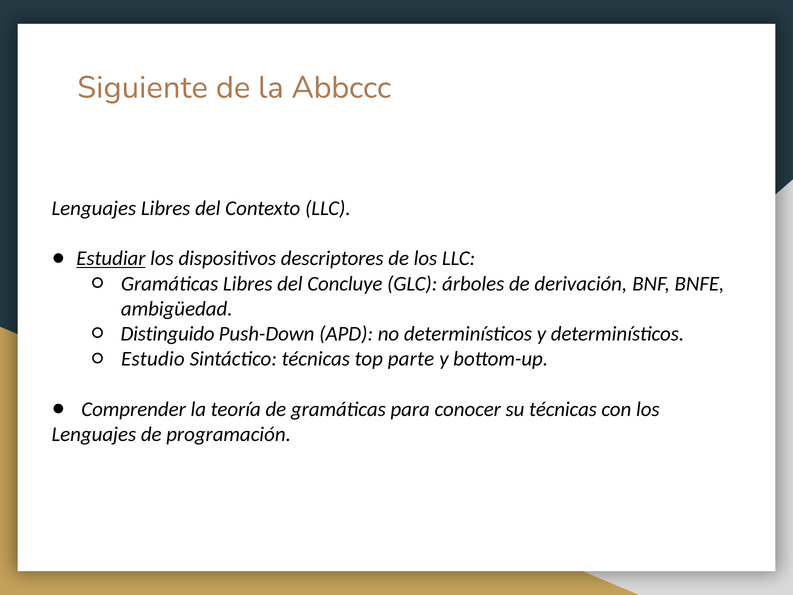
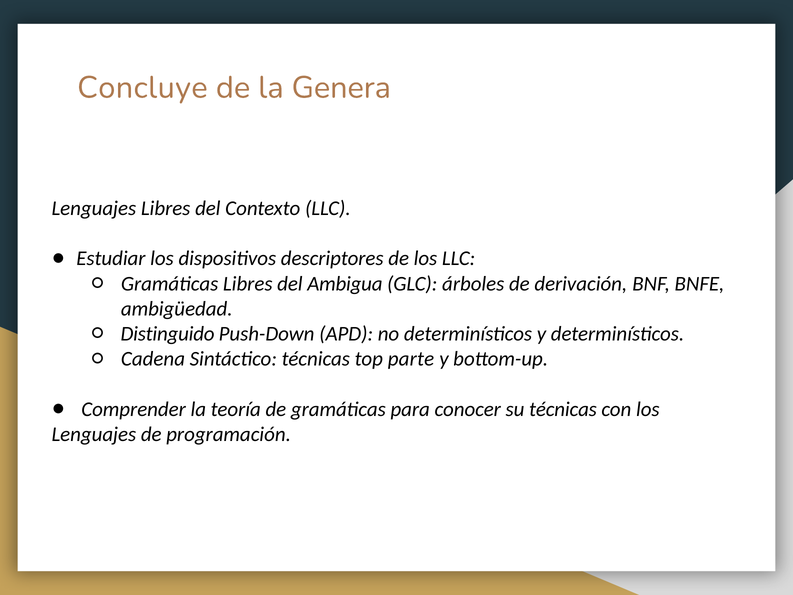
Siguiente: Siguiente -> Concluye
la Abbccc: Abbccc -> Genera
Estudiar underline: present -> none
Concluye: Concluye -> Ambigua
Estudio: Estudio -> Cadena
